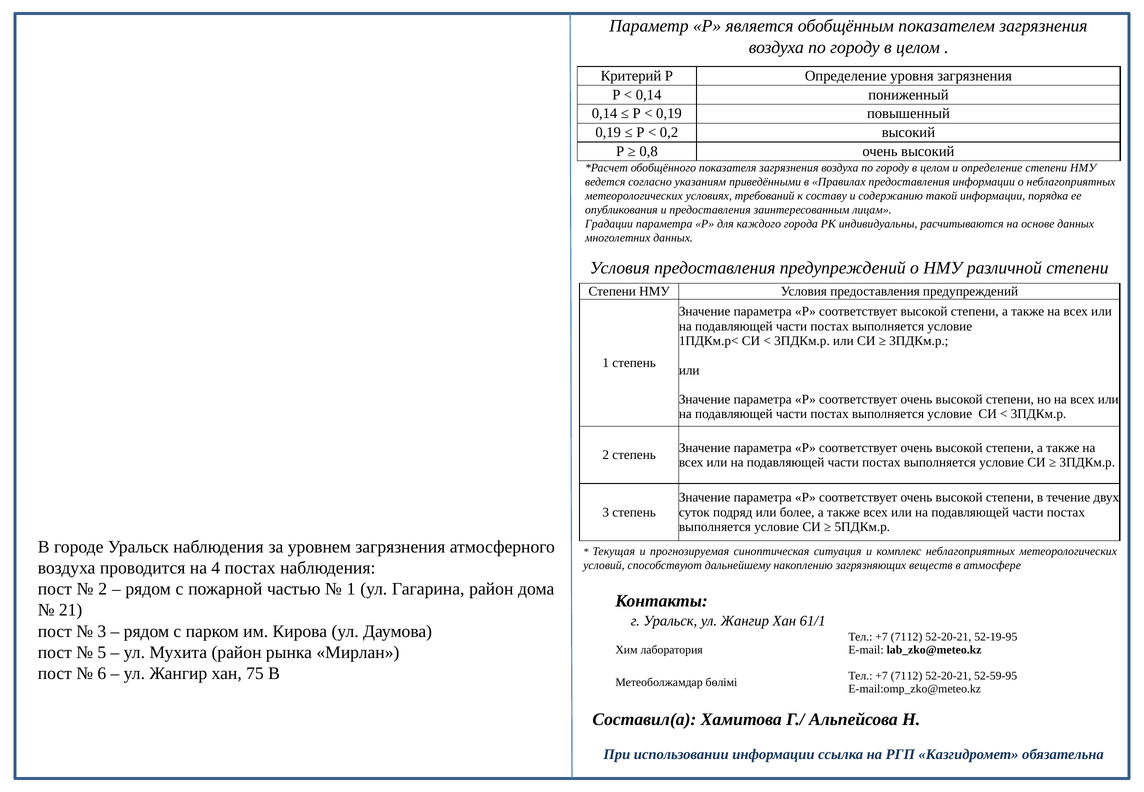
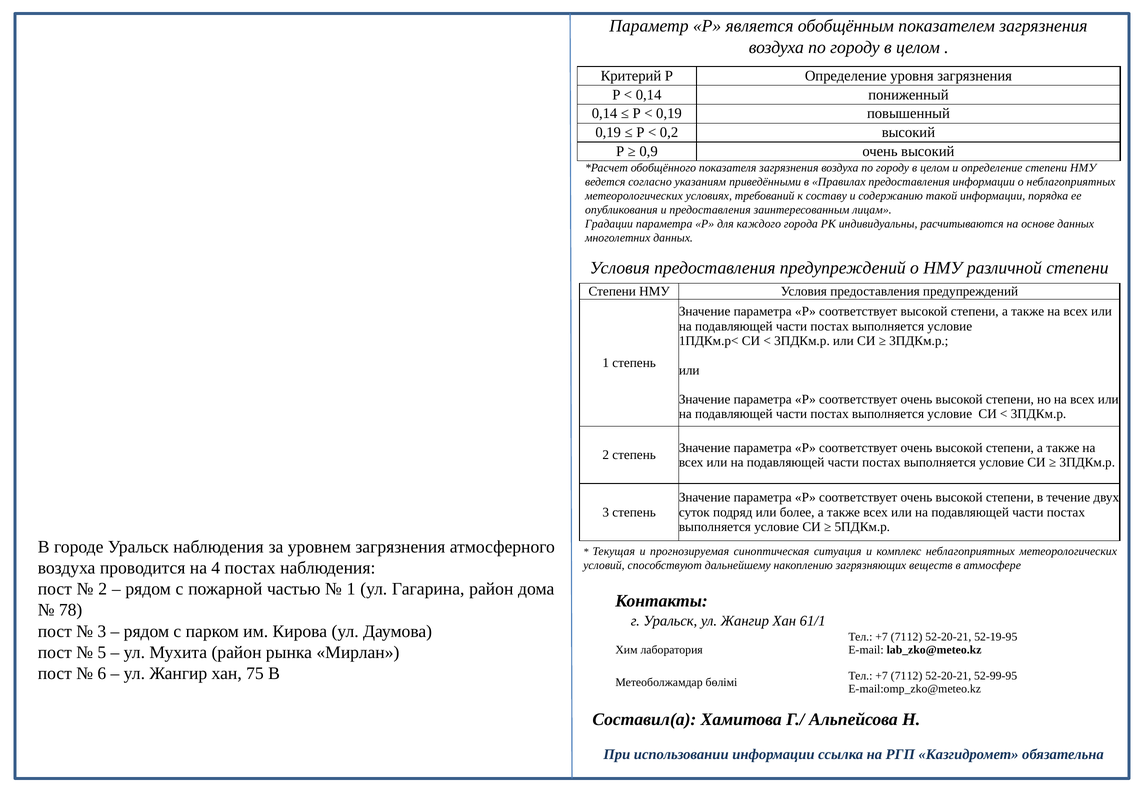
0,8: 0,8 -> 0,9
21: 21 -> 78
52-59-95: 52-59-95 -> 52-99-95
